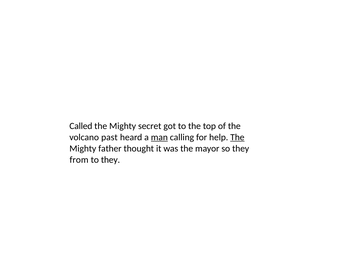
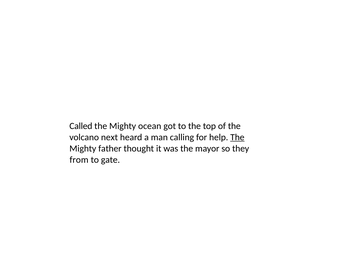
secret: secret -> ocean
past: past -> next
man underline: present -> none
to they: they -> gate
